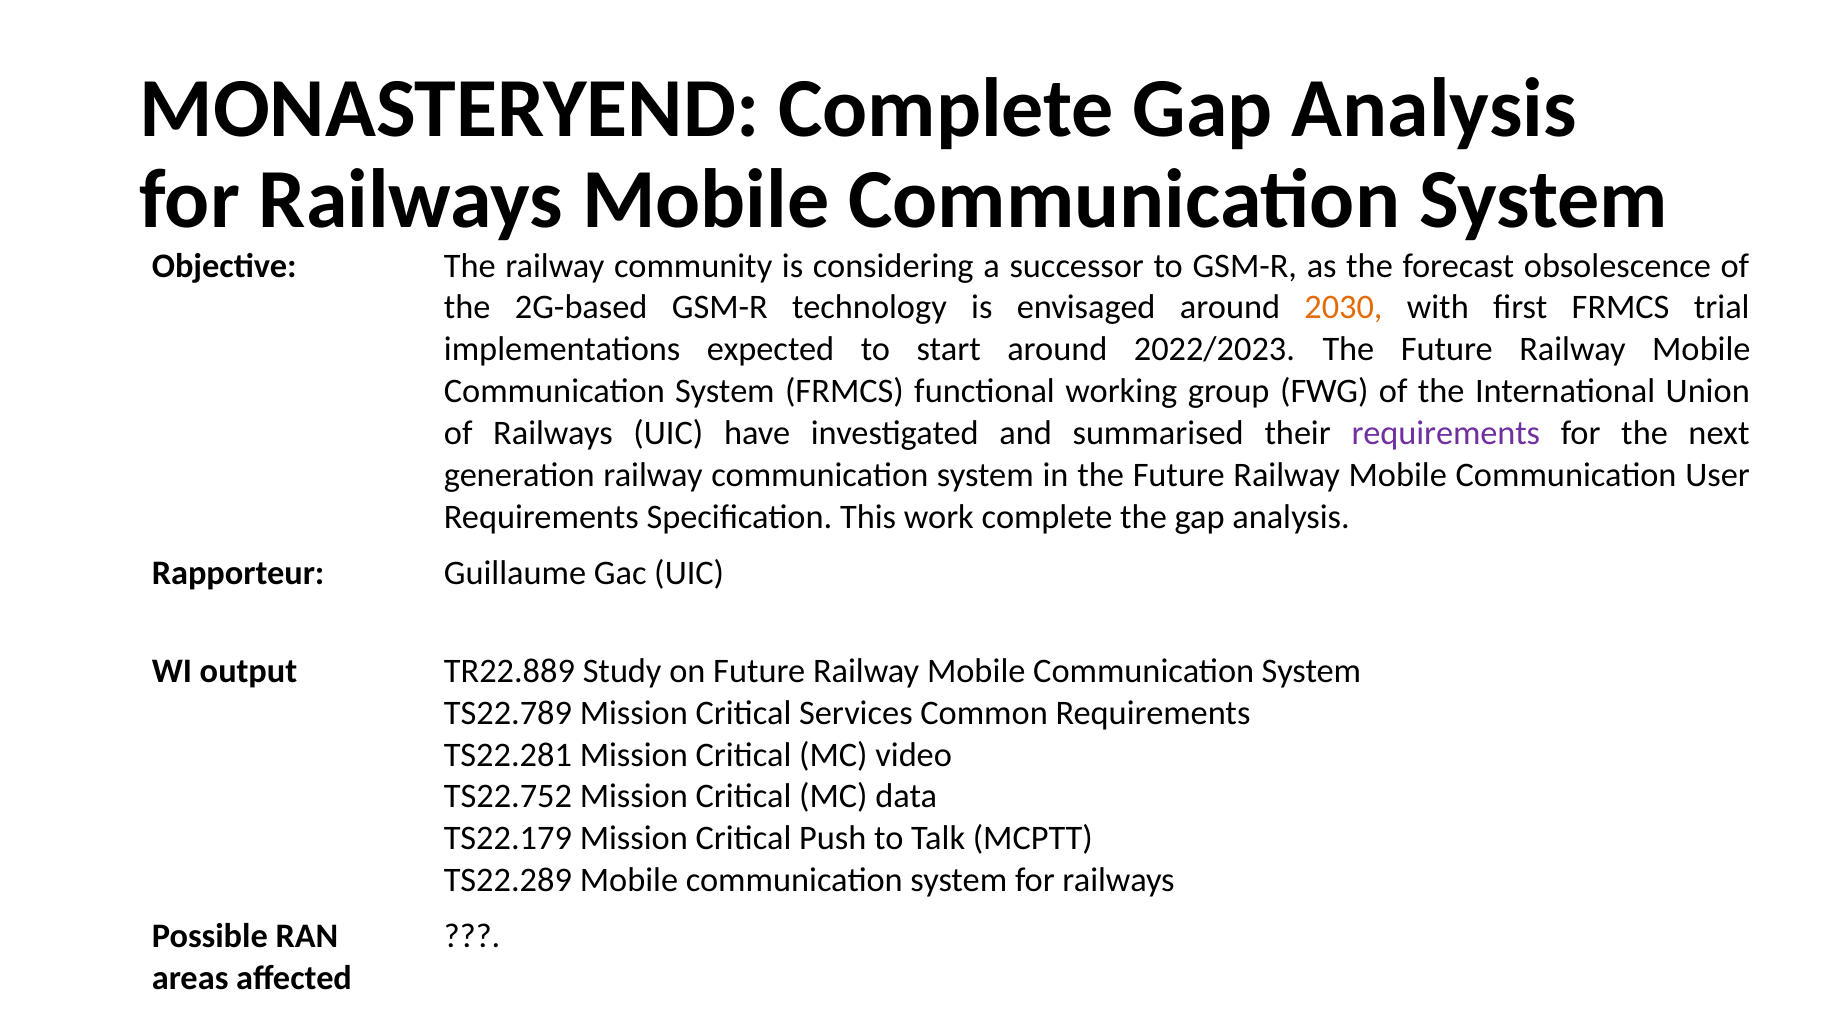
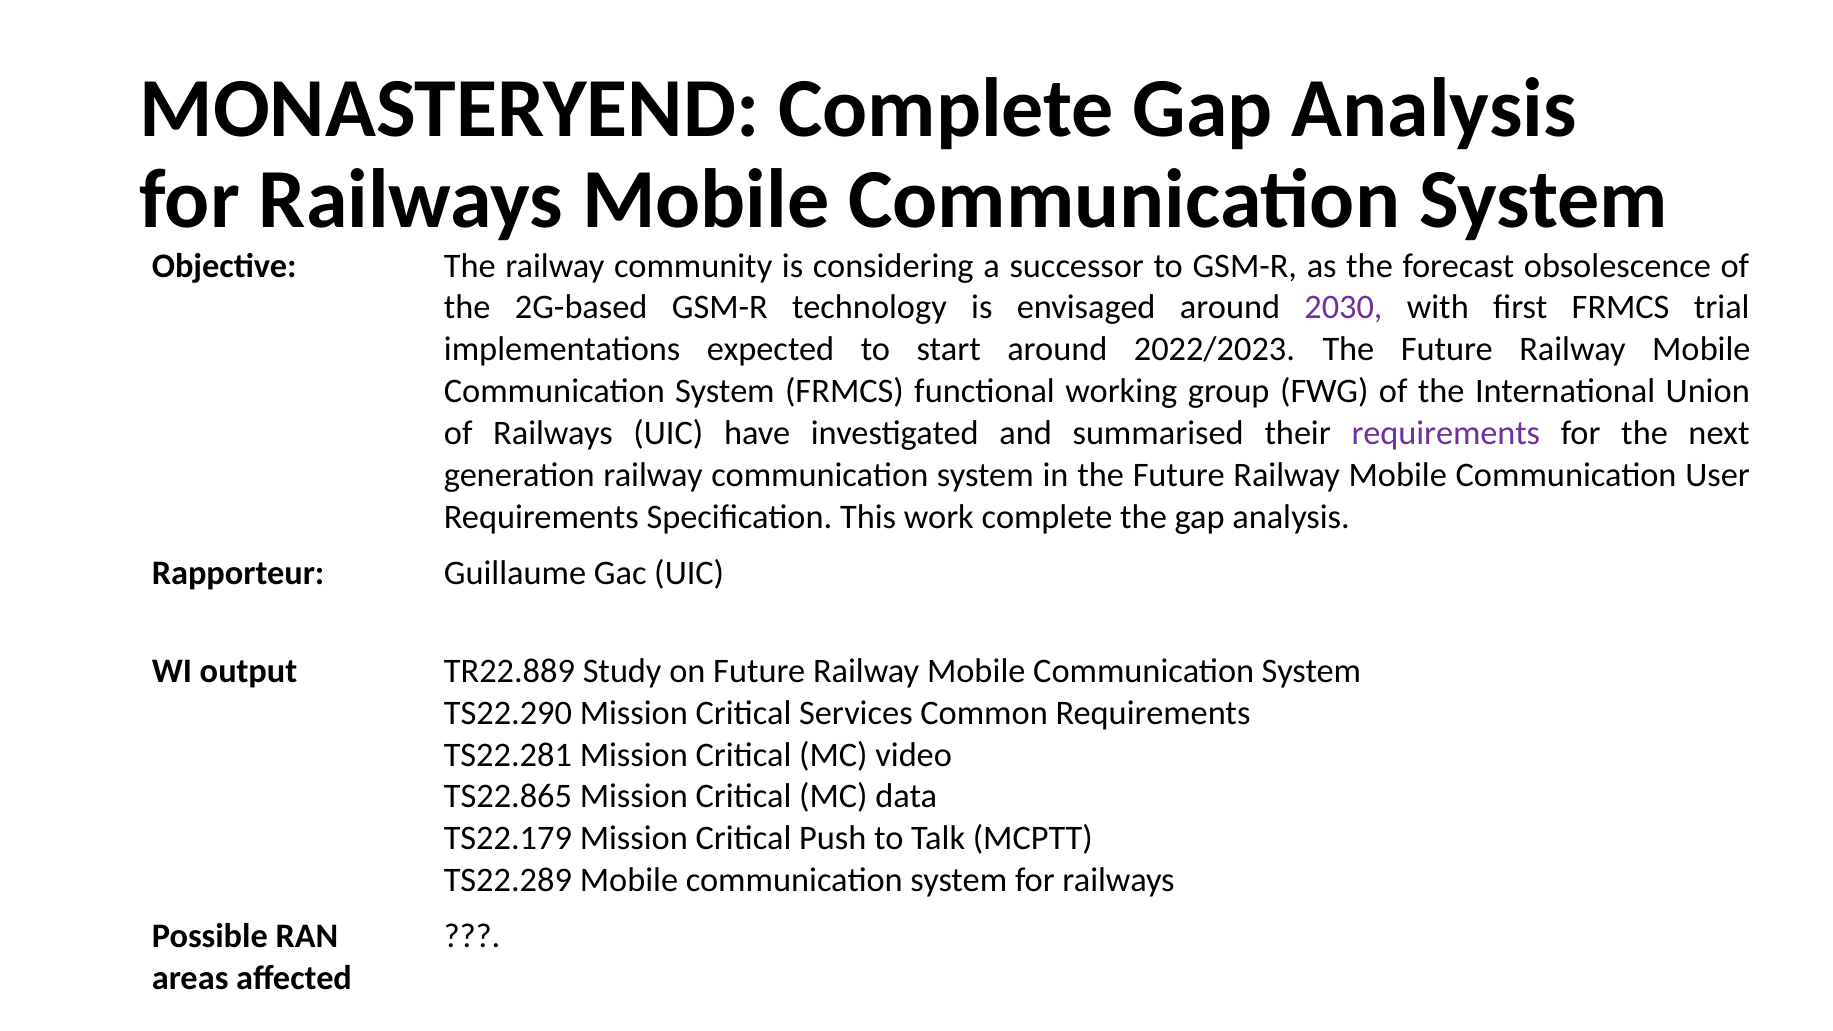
2030 colour: orange -> purple
TS22.789: TS22.789 -> TS22.290
TS22.752: TS22.752 -> TS22.865
